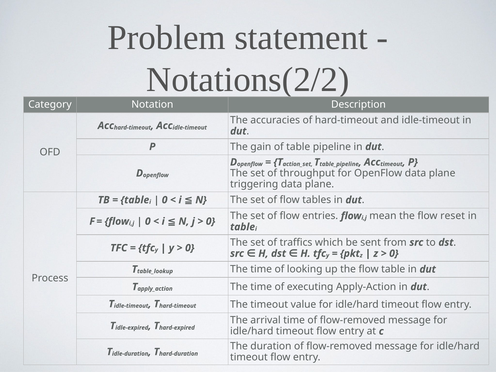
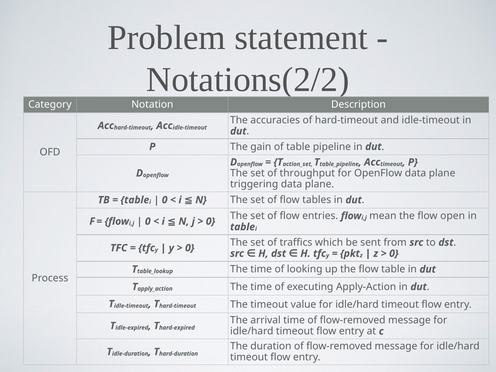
reset: reset -> open
